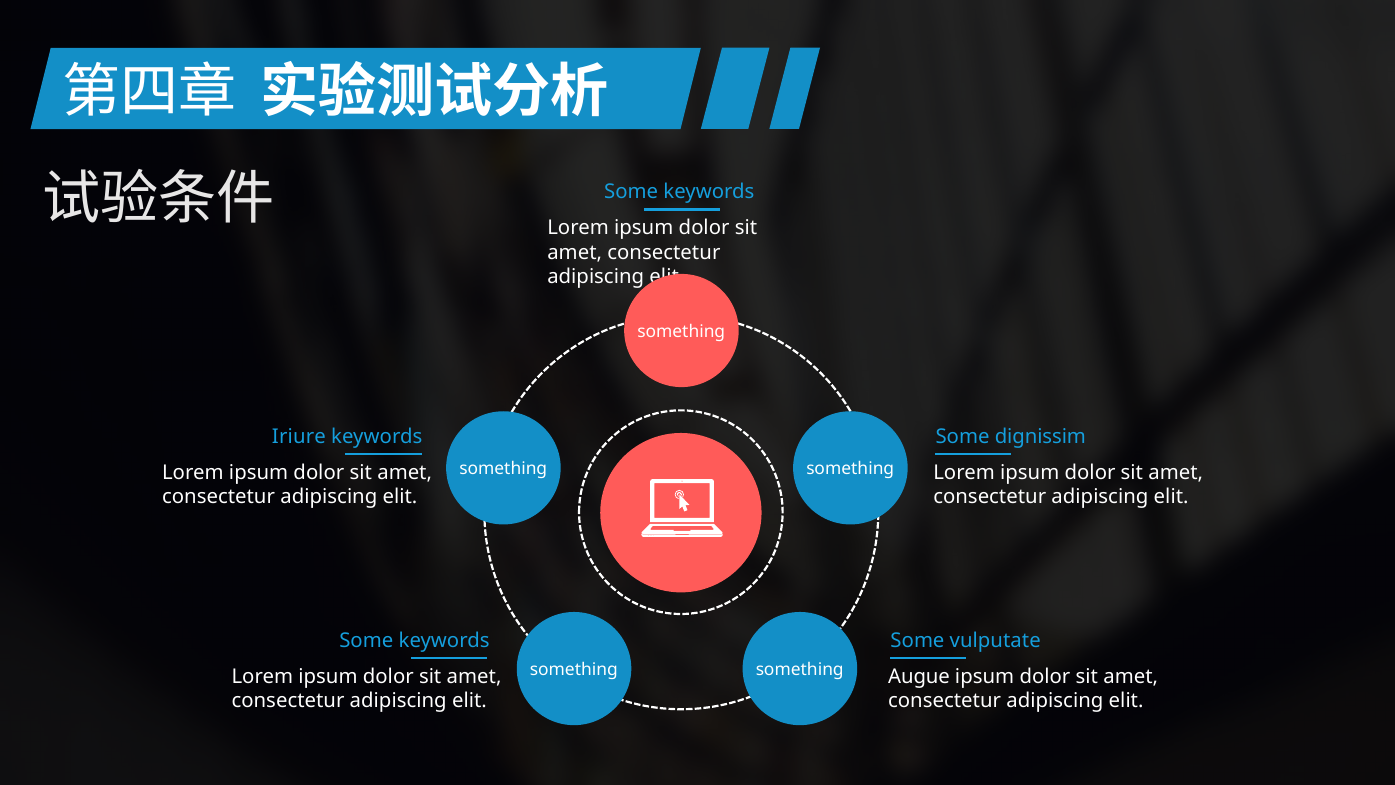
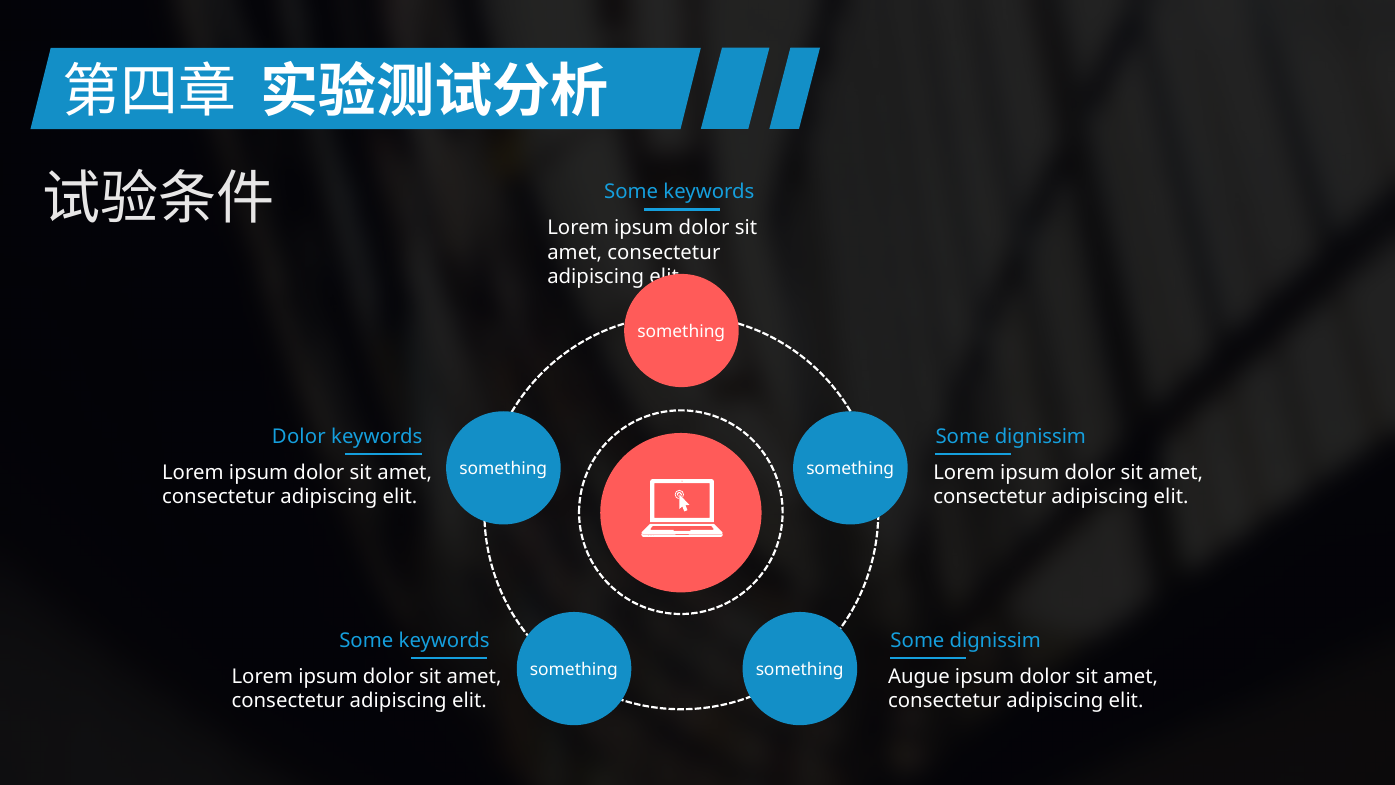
Iriure at (299, 436): Iriure -> Dolor
vulputate at (995, 640): vulputate -> dignissim
